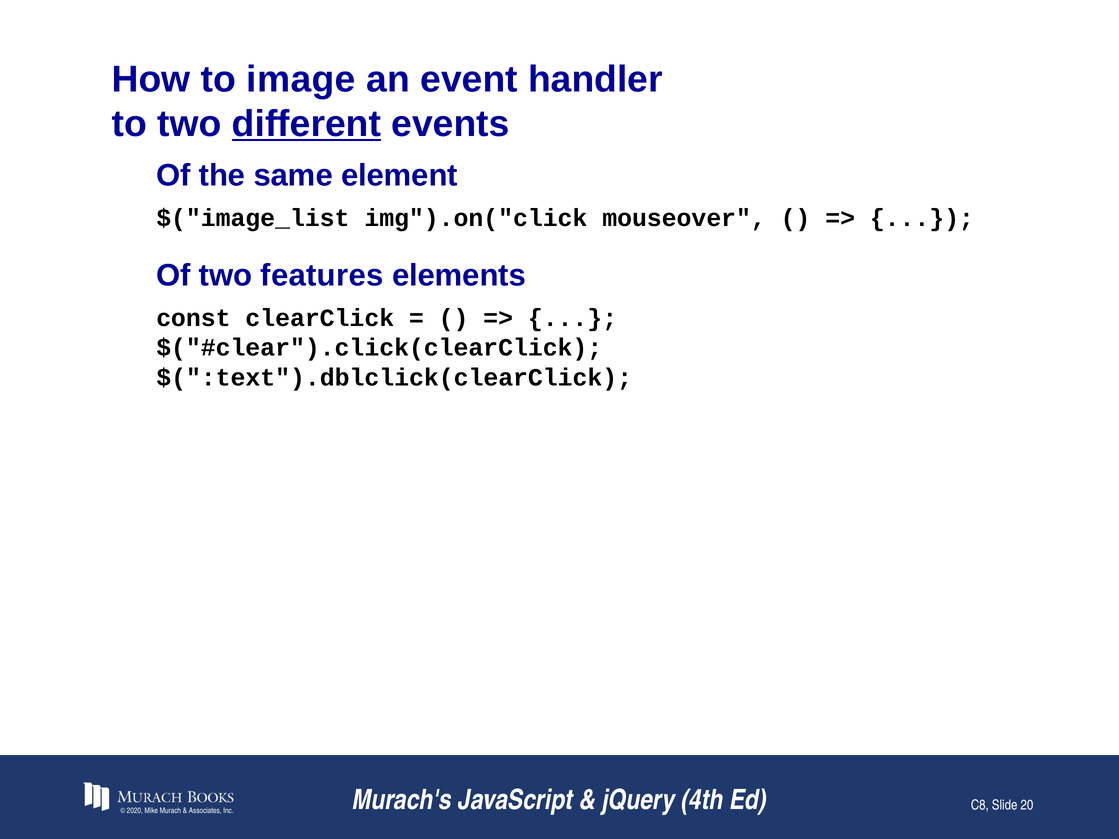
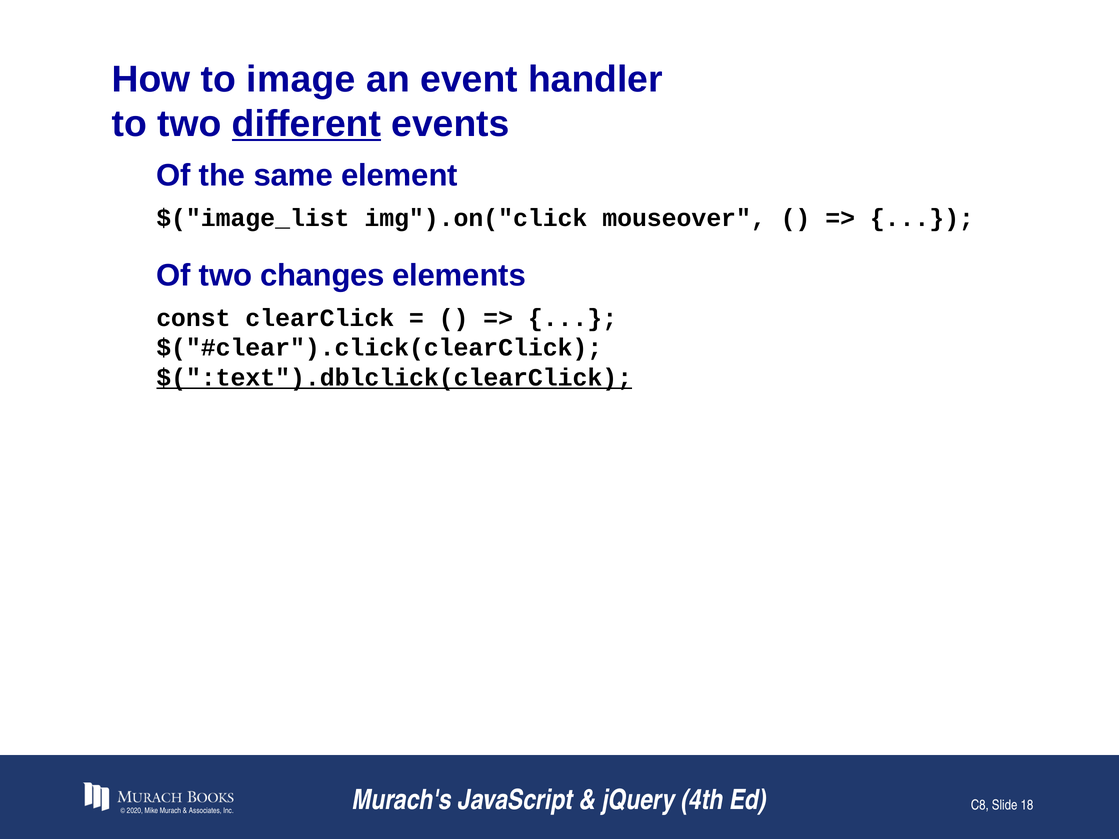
features: features -> changes
$(":text").dblclick(clearClick underline: none -> present
20: 20 -> 18
